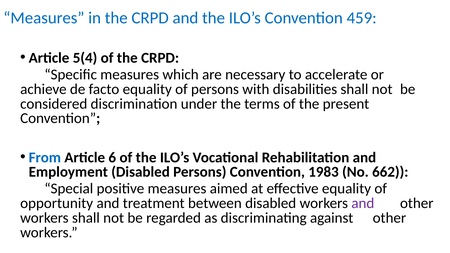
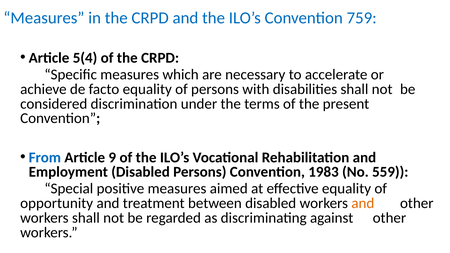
459: 459 -> 759
6: 6 -> 9
662: 662 -> 559
and at (363, 203) colour: purple -> orange
